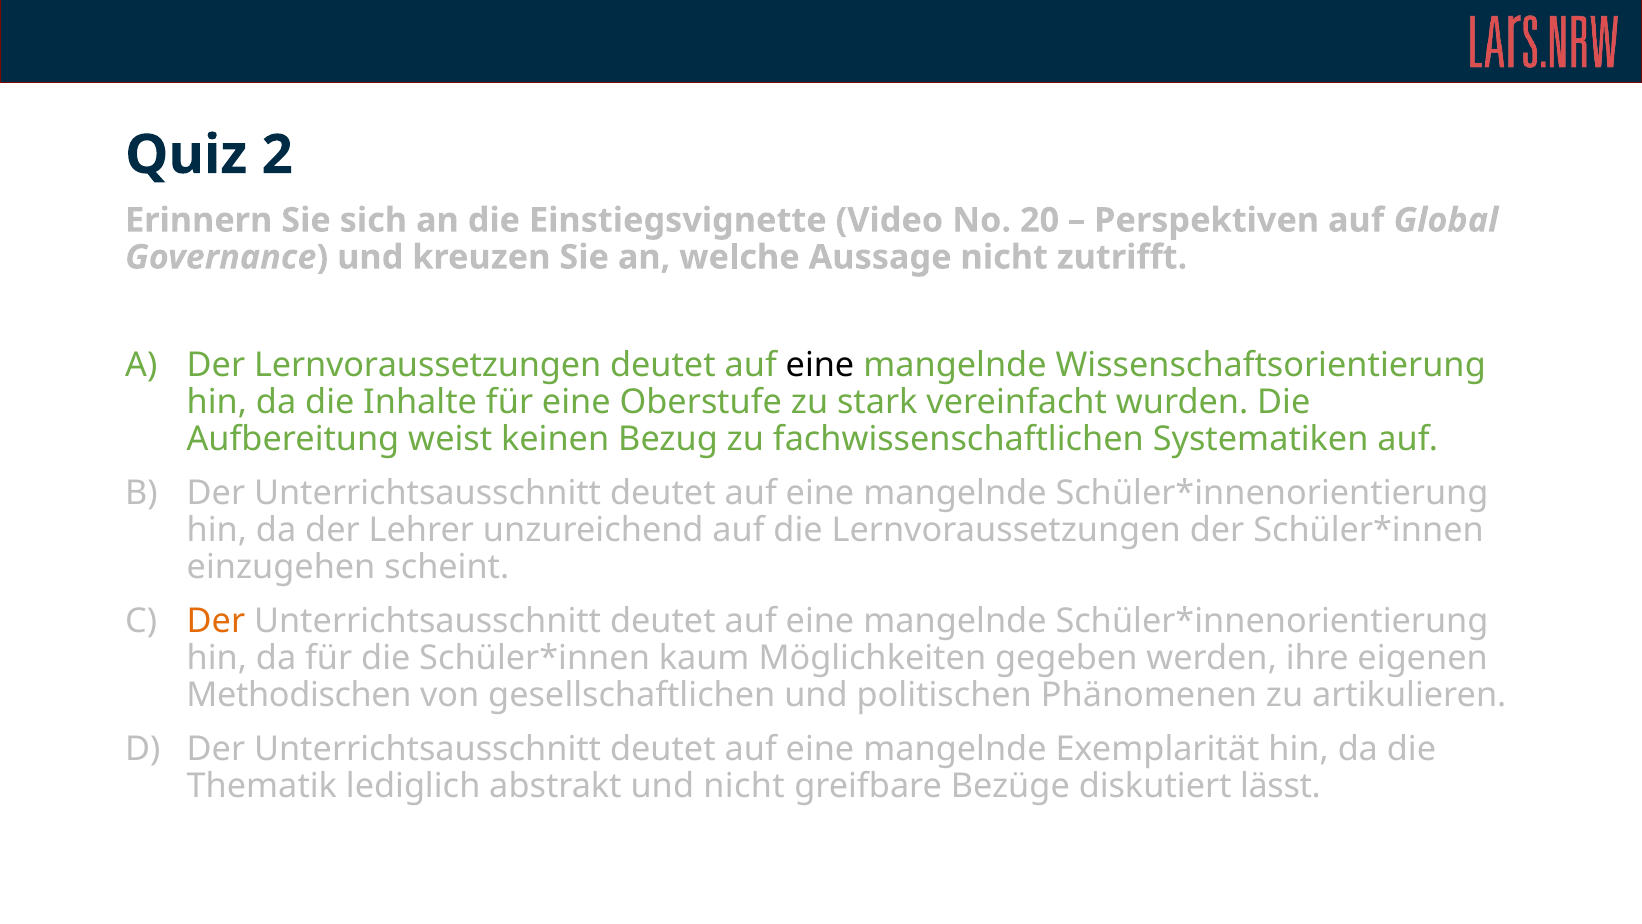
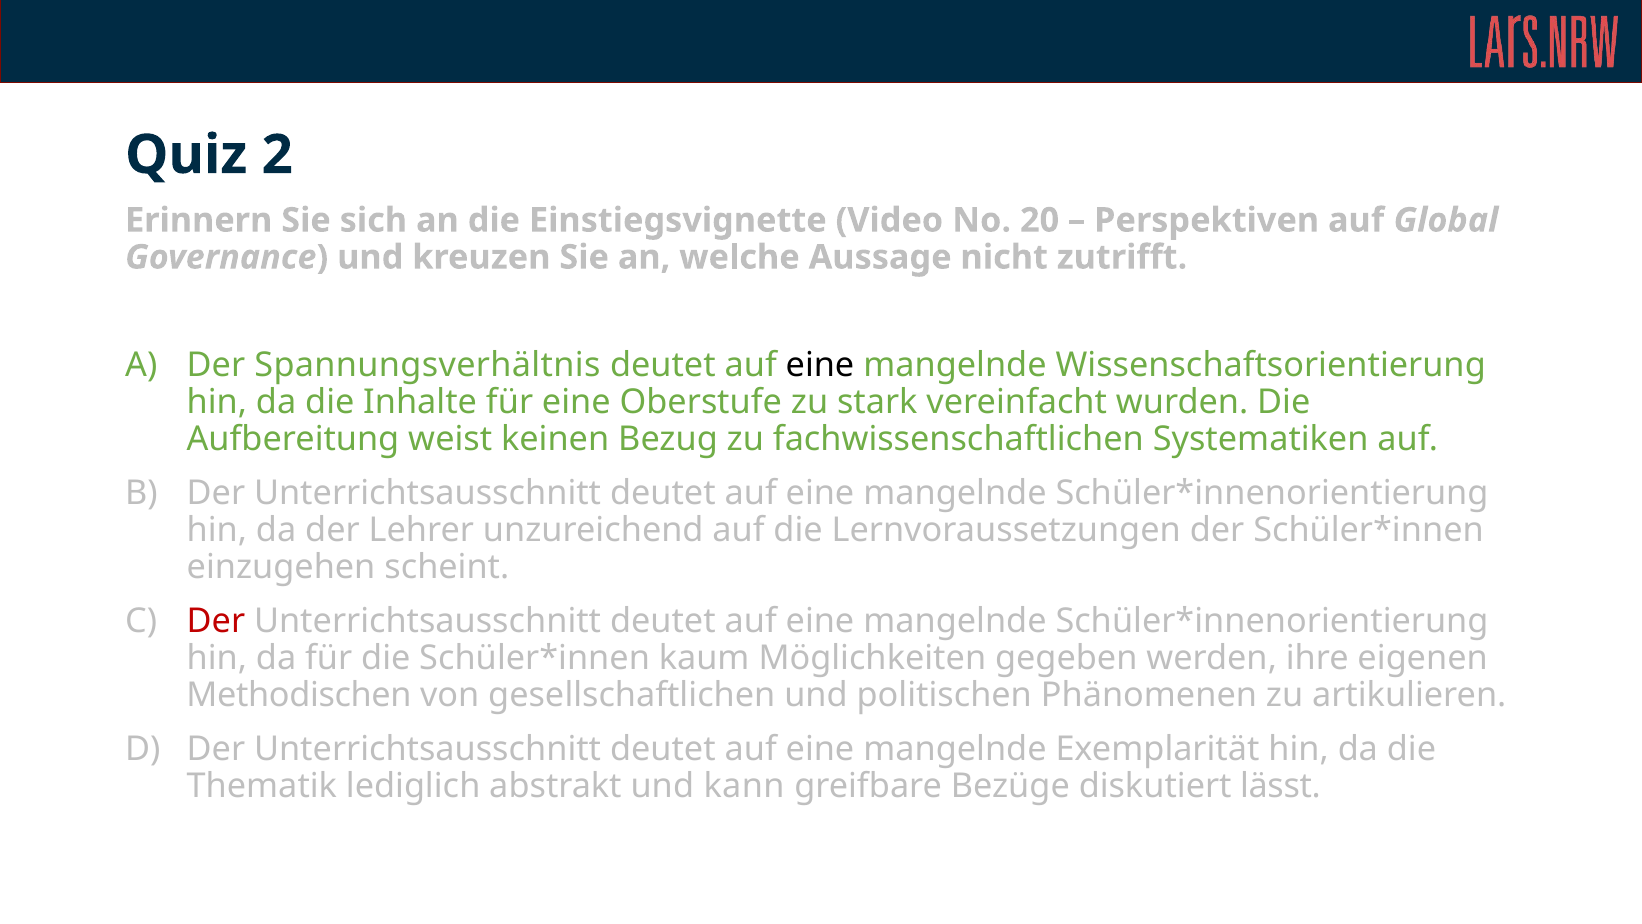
Der Lernvoraussetzungen: Lernvoraussetzungen -> Spannungsverhältnis
Der at (216, 621) colour: orange -> red
und nicht: nicht -> kann
